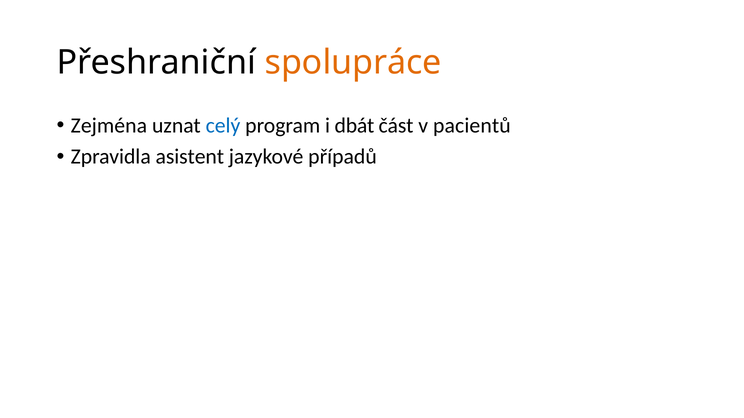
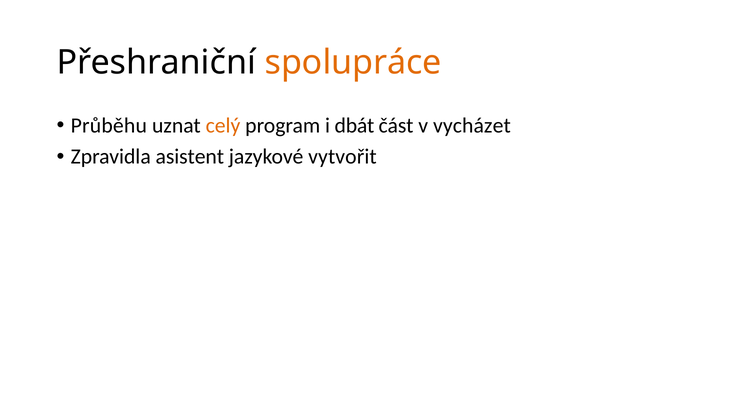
Zejména: Zejména -> Průběhu
celý colour: blue -> orange
pacientů: pacientů -> vycházet
případů: případů -> vytvořit
